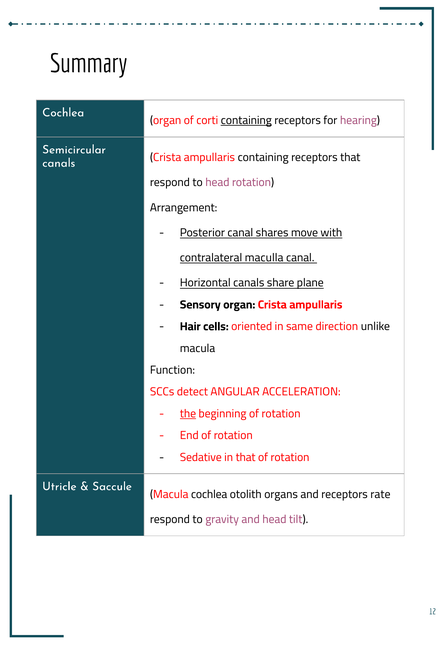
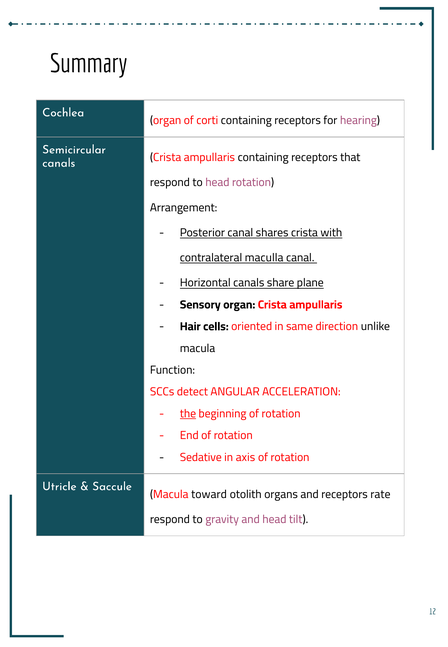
containing at (246, 120) underline: present -> none
shares move: move -> crista
in that: that -> axis
Macula cochlea: cochlea -> toward
